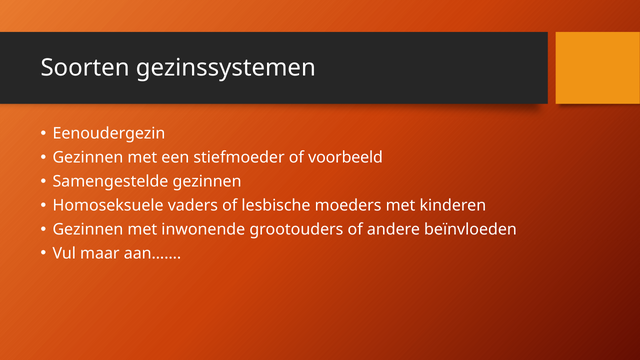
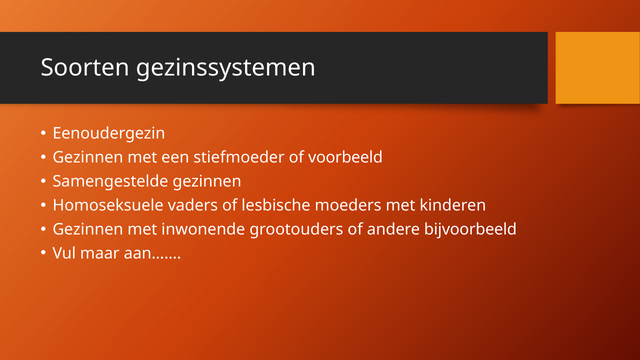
beïnvloeden: beïnvloeden -> bijvoorbeeld
